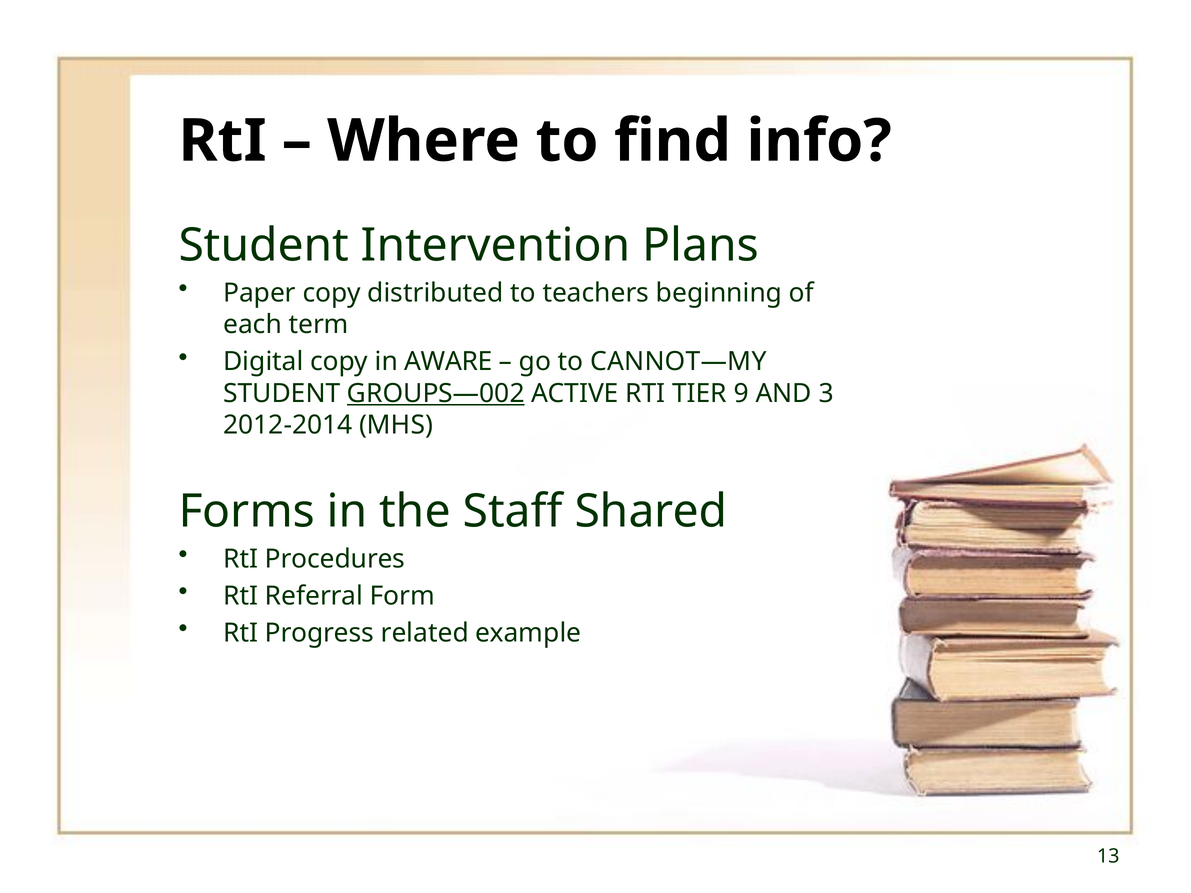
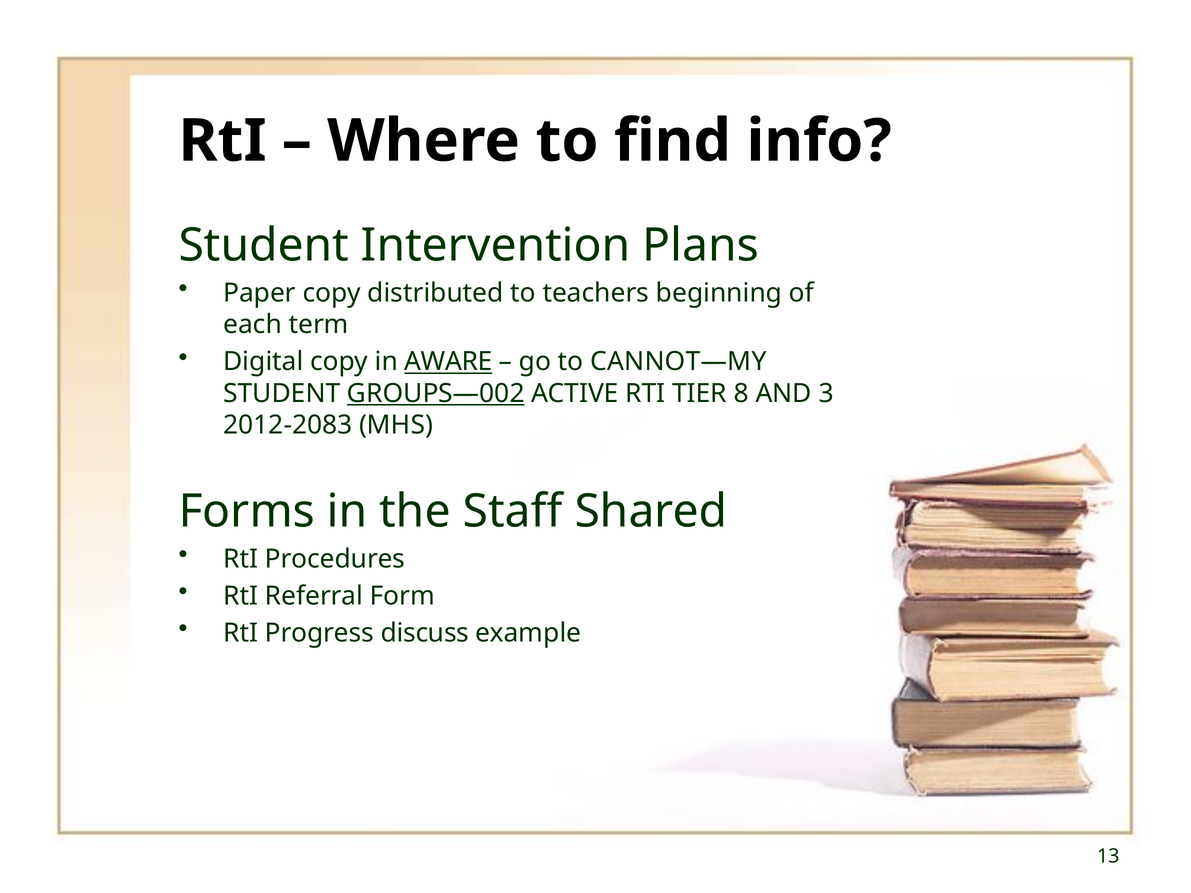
AWARE underline: none -> present
9: 9 -> 8
2012-2014: 2012-2014 -> 2012-2083
related: related -> discuss
